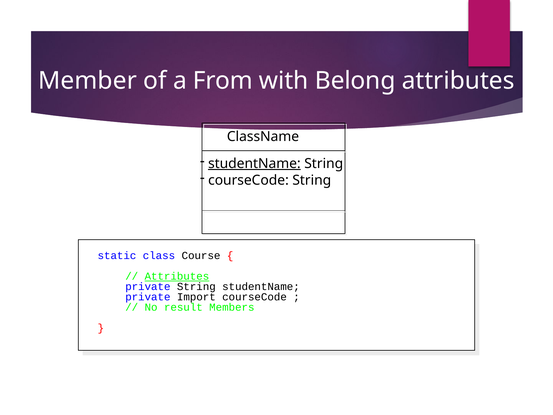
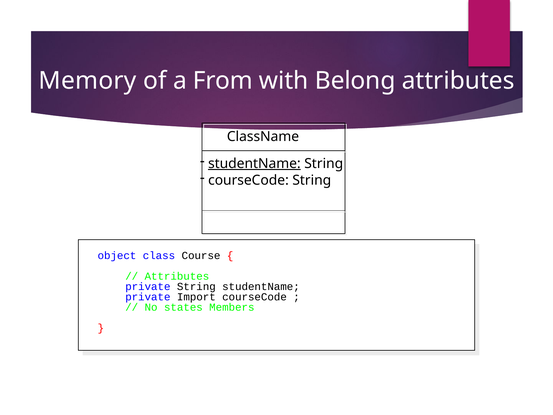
Member: Member -> Memory
static: static -> object
Attributes at (177, 276) underline: present -> none
result: result -> states
